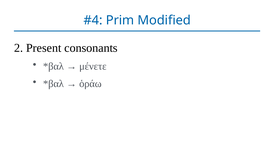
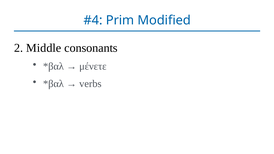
Present: Present -> Middle
ὁράω: ὁράω -> verbs
